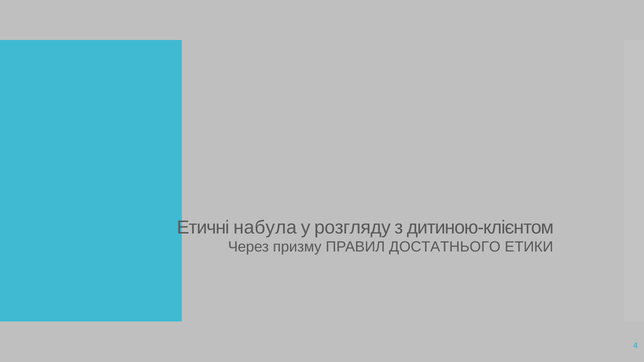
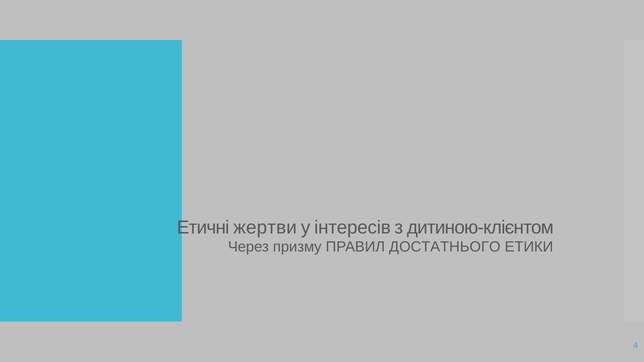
набула: набула -> жертви
розгляду: розгляду -> інтересів
